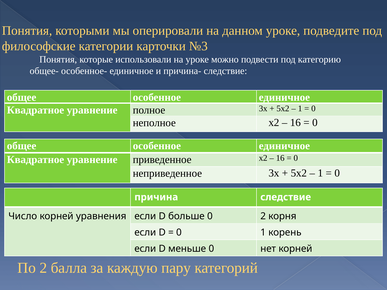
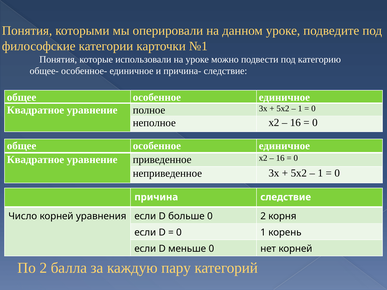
№3: №3 -> №1
